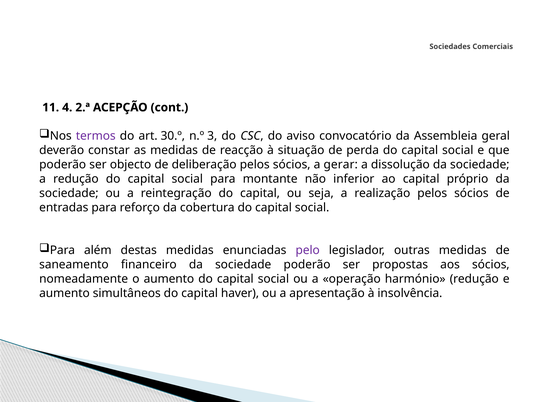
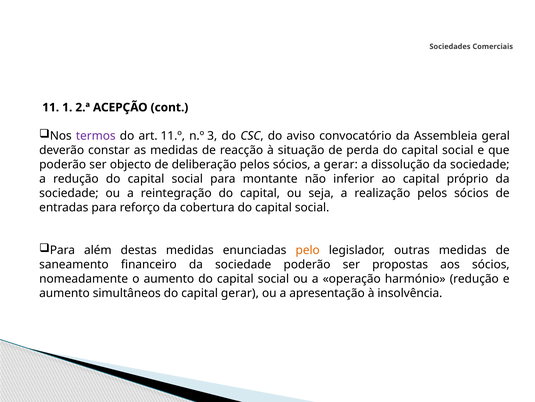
4: 4 -> 1
30.º: 30.º -> 11.º
pelo colour: purple -> orange
capital haver: haver -> gerar
